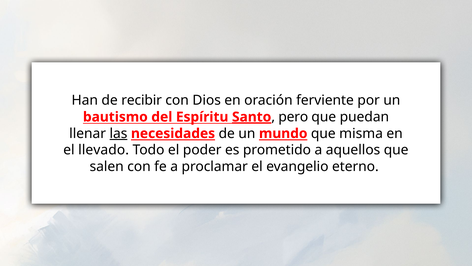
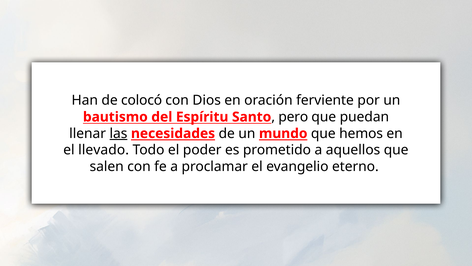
recibir: recibir -> colocó
Santo underline: present -> none
misma: misma -> hemos
